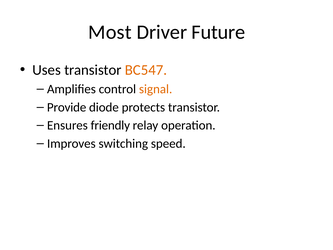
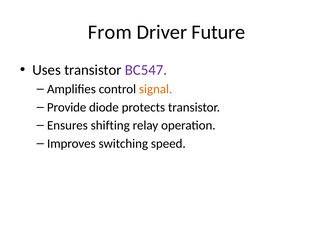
Most: Most -> From
BC547 colour: orange -> purple
friendly: friendly -> shifting
